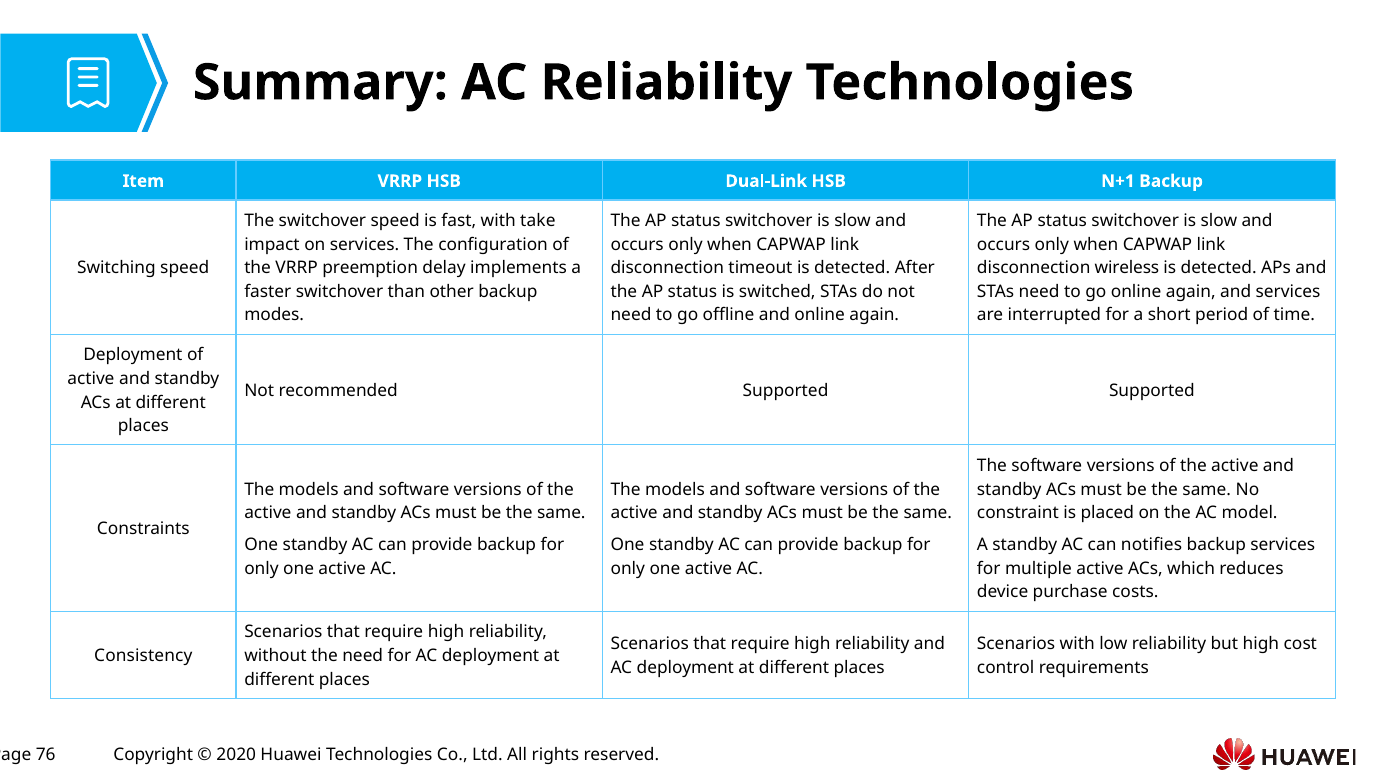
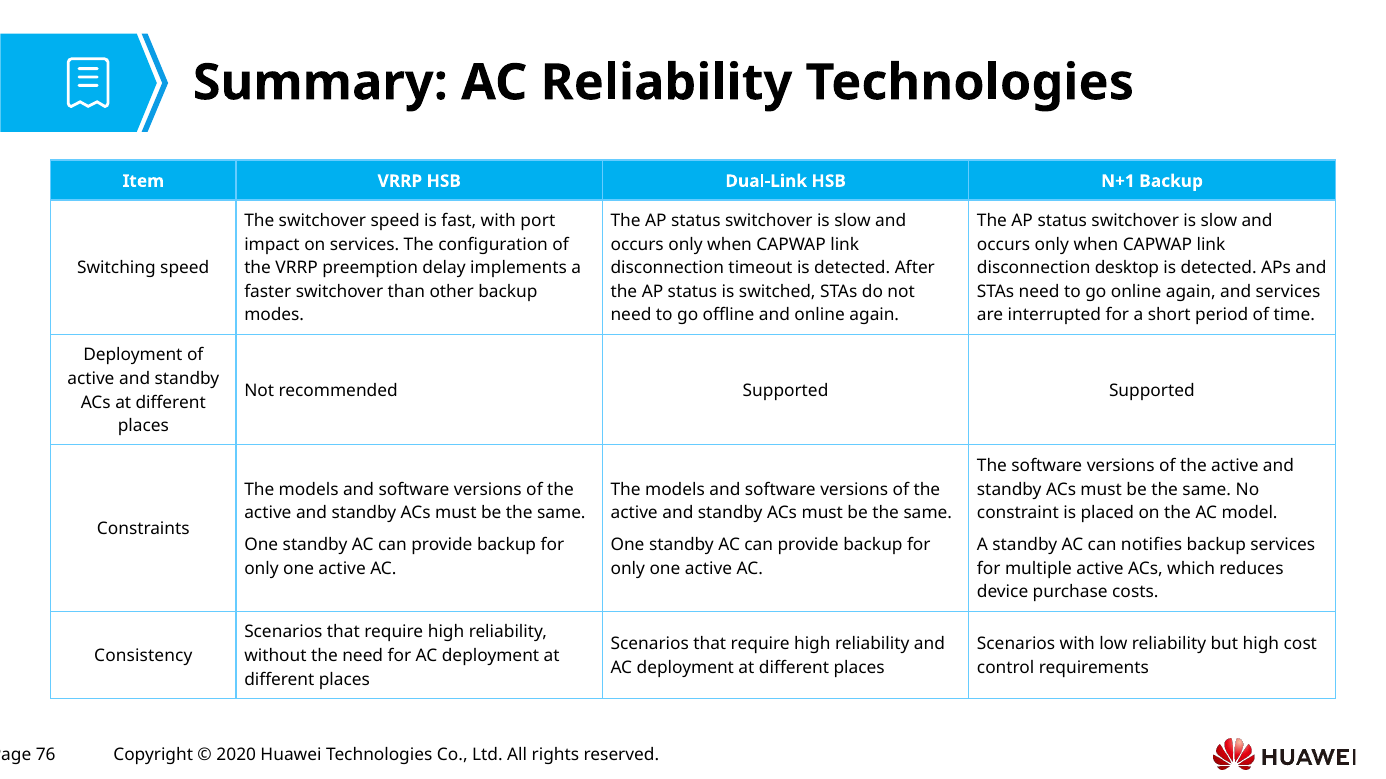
take: take -> port
wireless: wireless -> desktop
